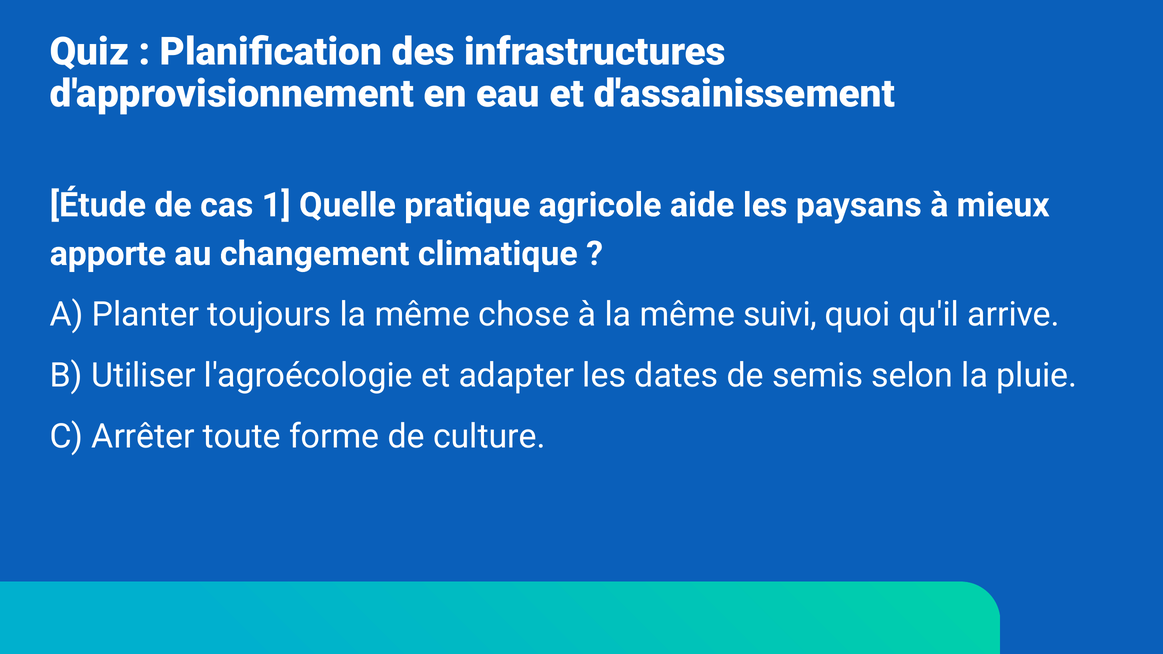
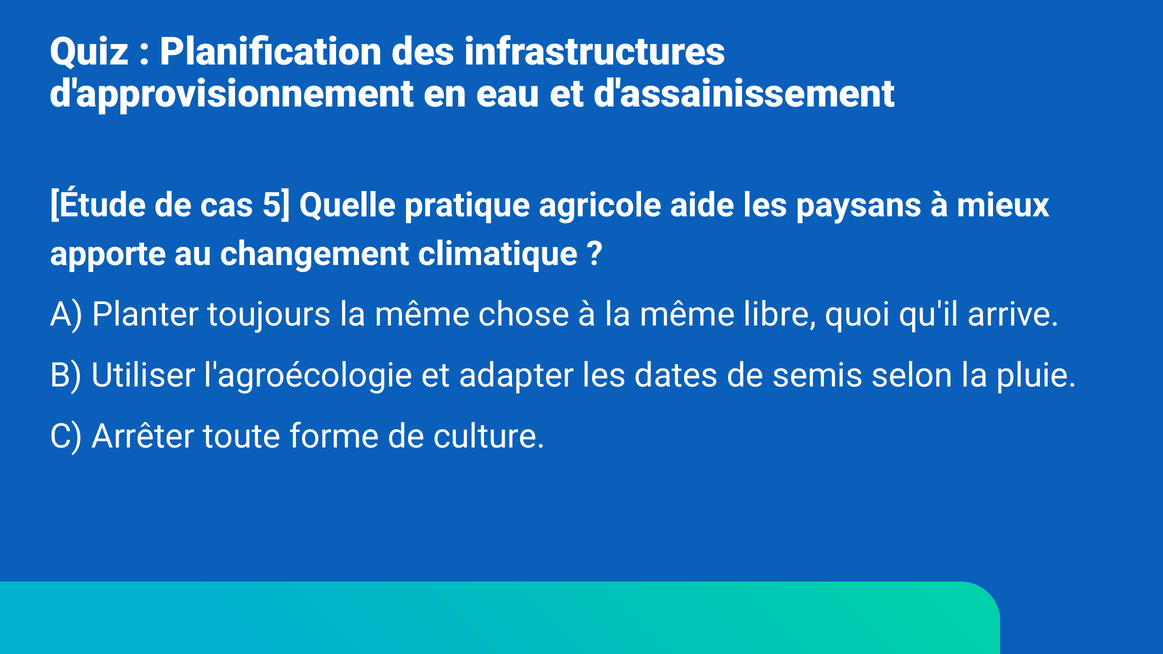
1: 1 -> 5
suivi: suivi -> libre
